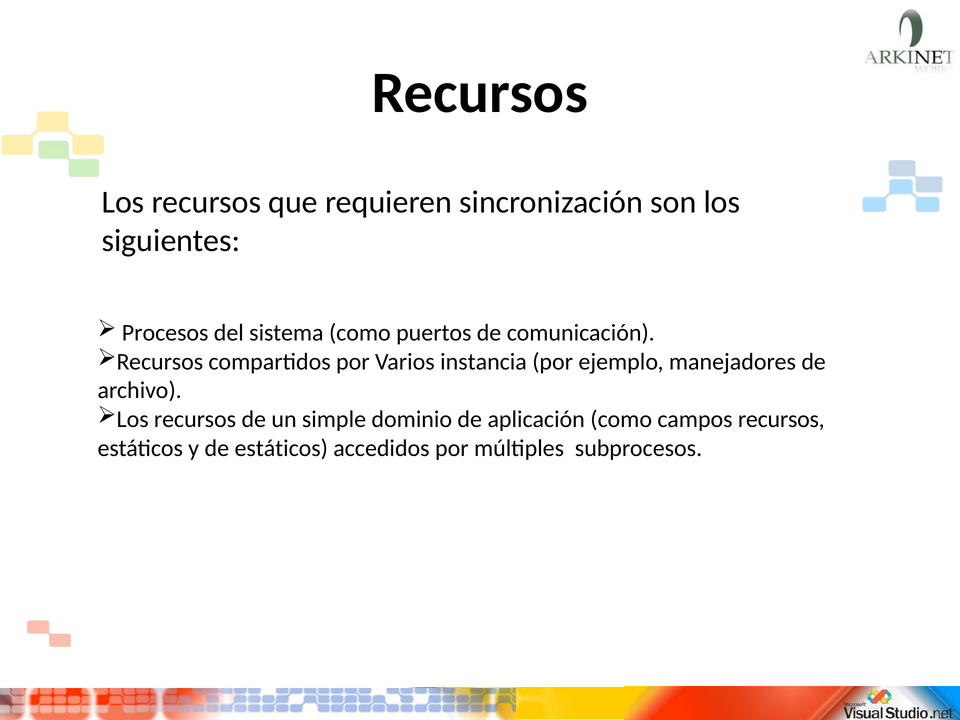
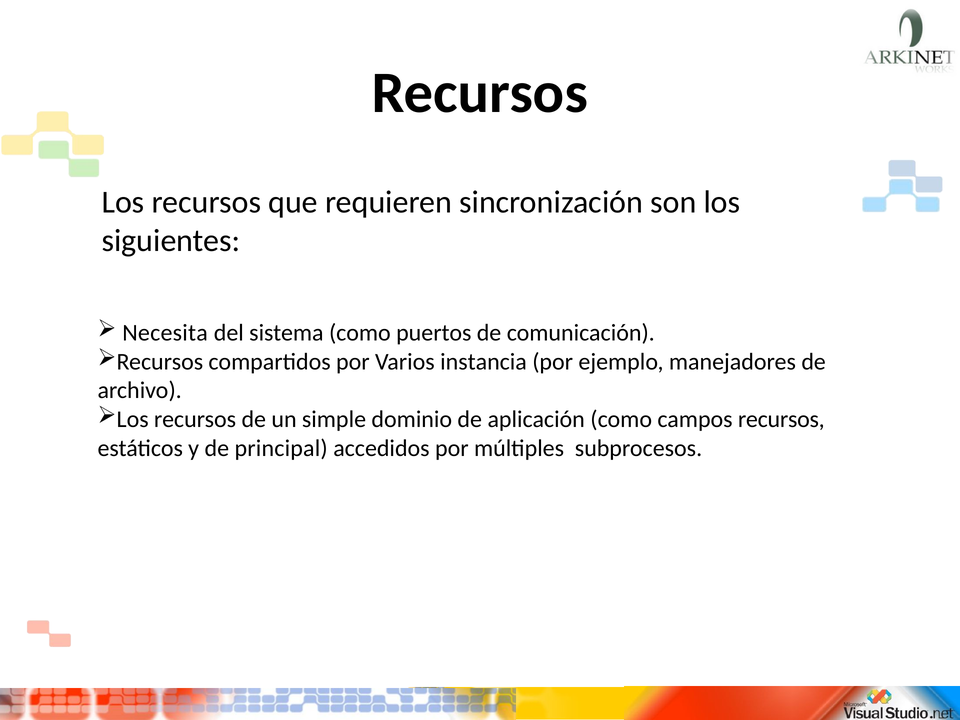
Procesos: Procesos -> Necesita
de estáticos: estáticos -> principal
